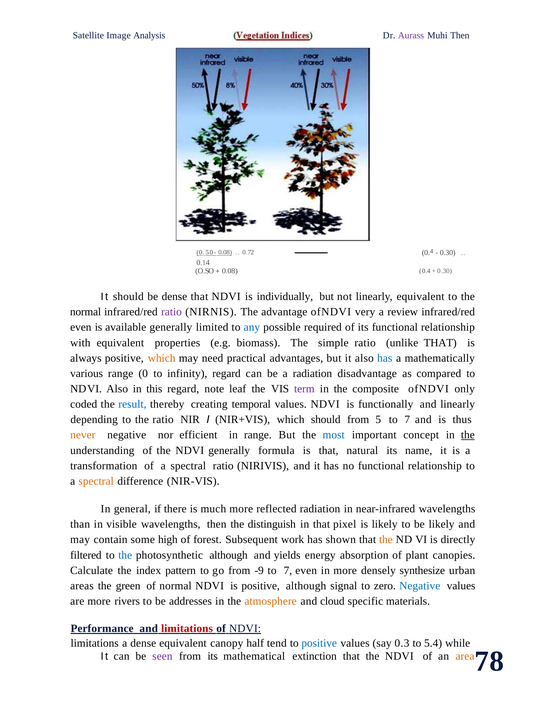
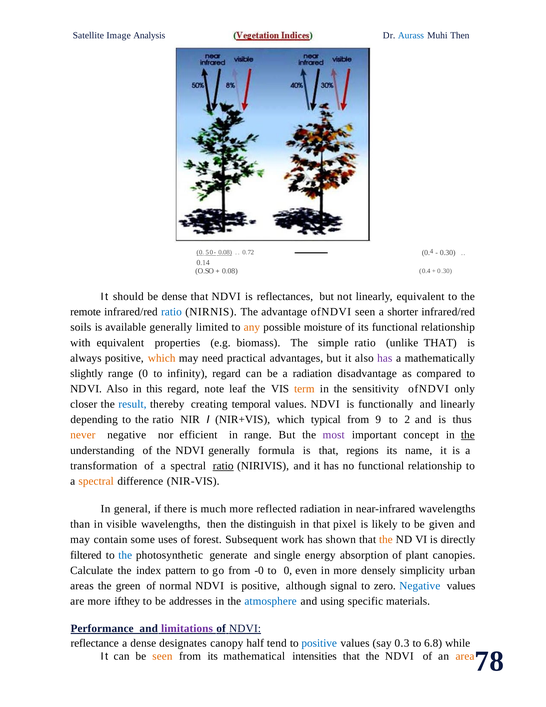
Aurass colour: purple -> blue
individually: individually -> reflectances
normal at (86, 312): normal -> remote
ratio at (171, 312) colour: purple -> blue
ofNDVI very: very -> seen
review: review -> shorter
even at (81, 327): even -> soils
any colour: blue -> orange
required: required -> moisture
has at (385, 358) colour: blue -> purple
various: various -> slightly
term colour: purple -> orange
composite: composite -> sensitivity
coded: coded -> closer
which should: should -> typical
5: 5 -> 9
7 at (407, 419): 7 -> 2
most colour: blue -> purple
natural: natural -> regions
ratio at (223, 465) underline: none -> present
be likely: likely -> given
high: high -> uses
photosynthetic although: although -> generate
yields: yields -> single
-9: -9 -> -0
7 at (288, 570): 7 -> 0
synthesize: synthesize -> simplicity
rivers: rivers -> ifthey
atmosphere colour: orange -> blue
cloud: cloud -> using
limitations at (187, 628) colour: red -> purple
limitations at (95, 643): limitations -> reflectance
dense equivalent: equivalent -> designates
5.4: 5.4 -> 6.8
seen at (162, 656) colour: purple -> orange
extinction: extinction -> intensities
